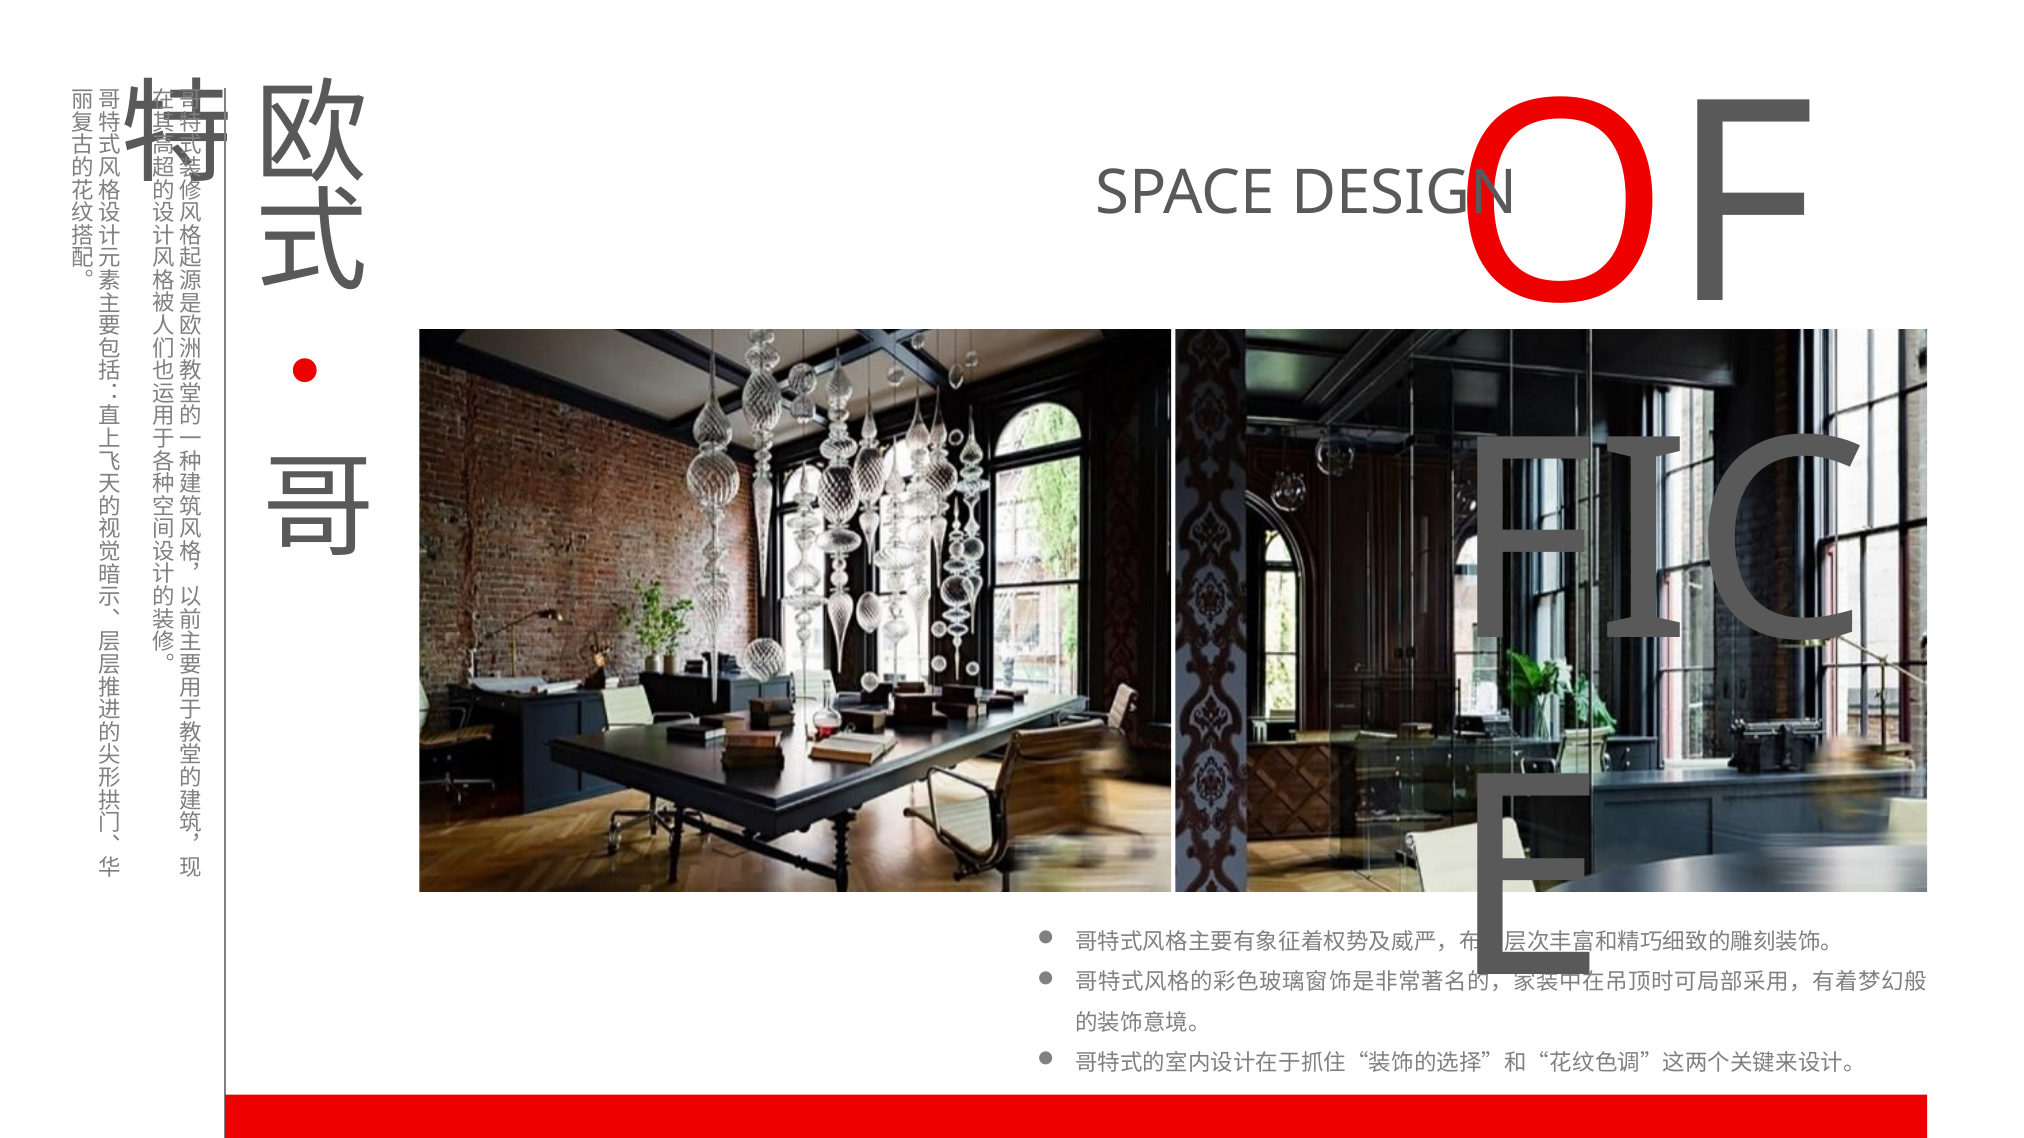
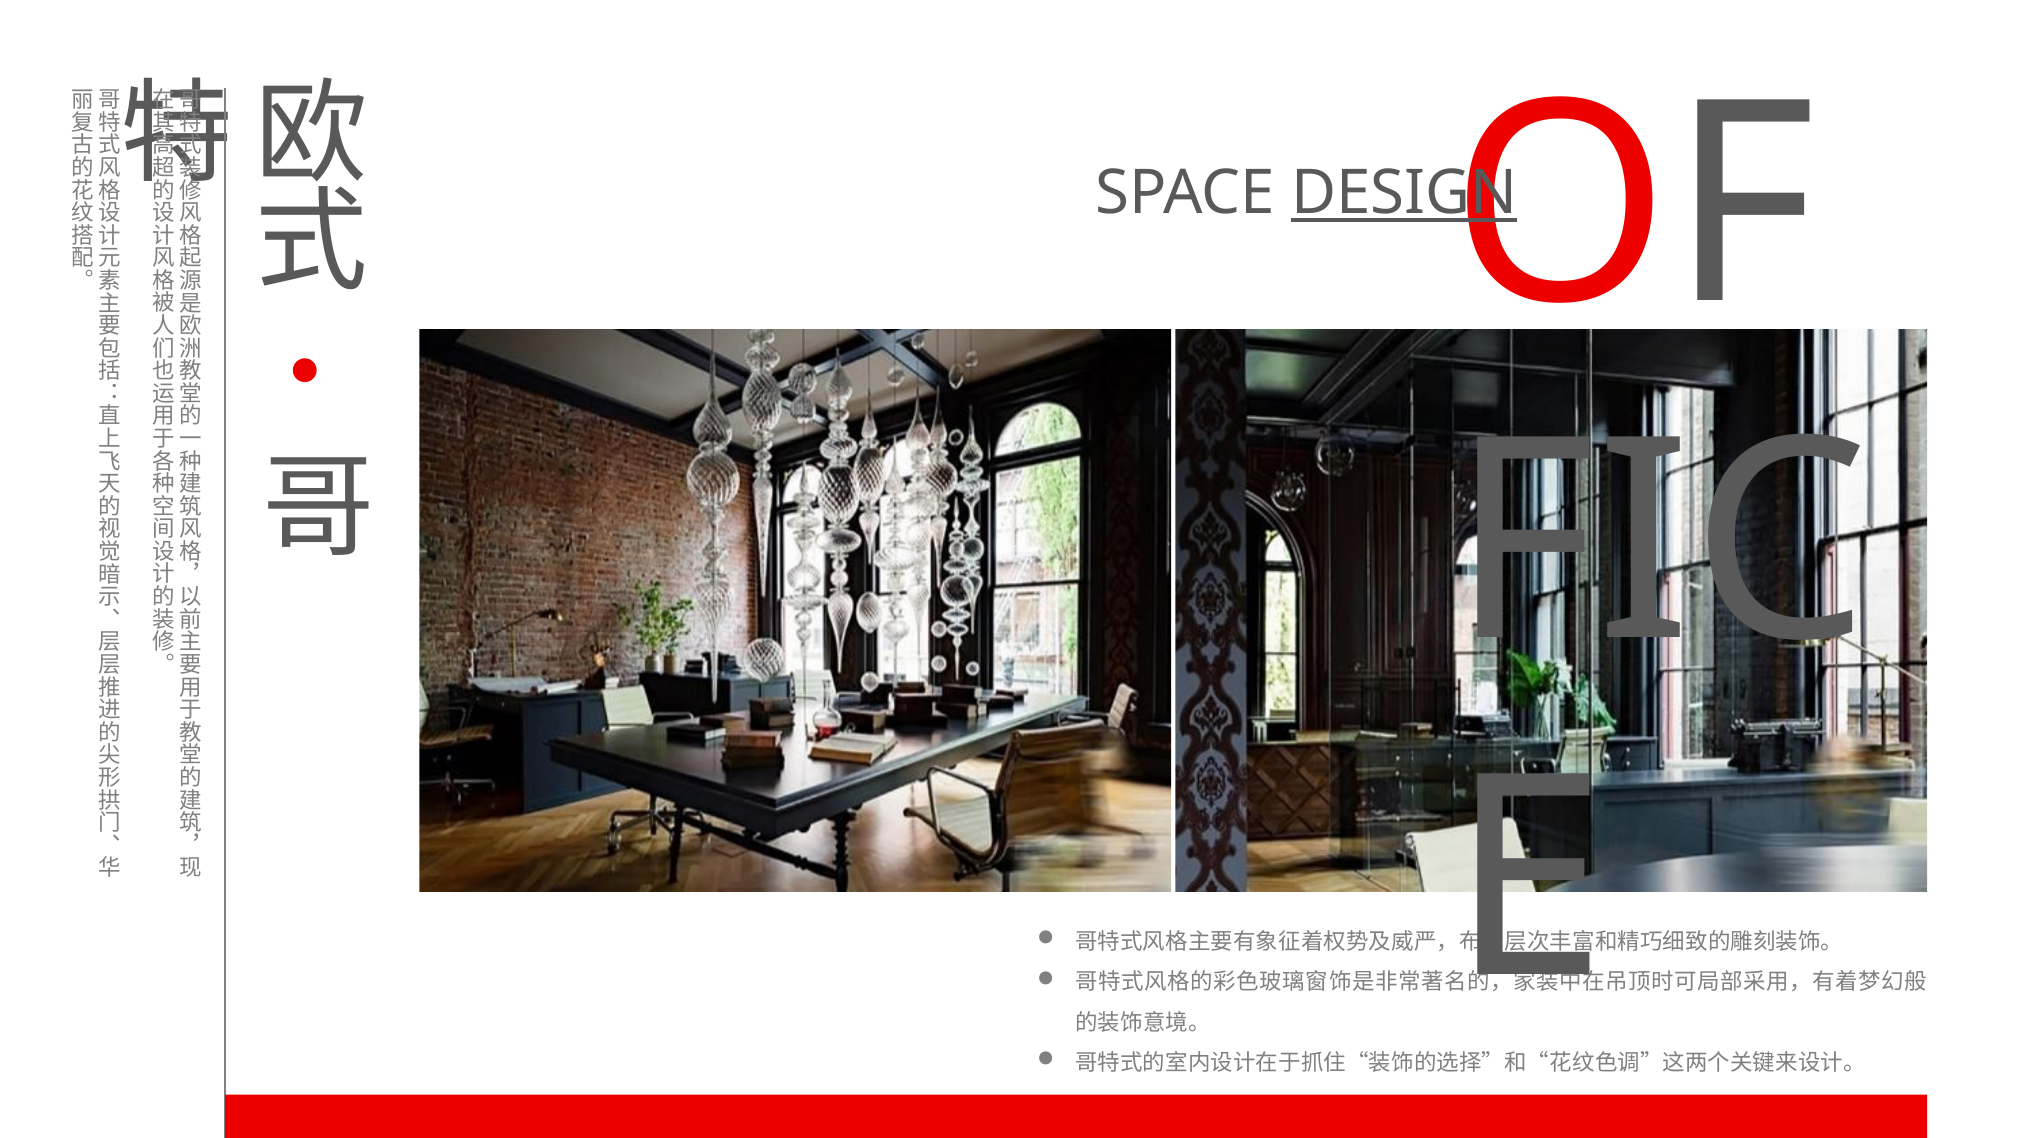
DESIGN underline: none -> present
